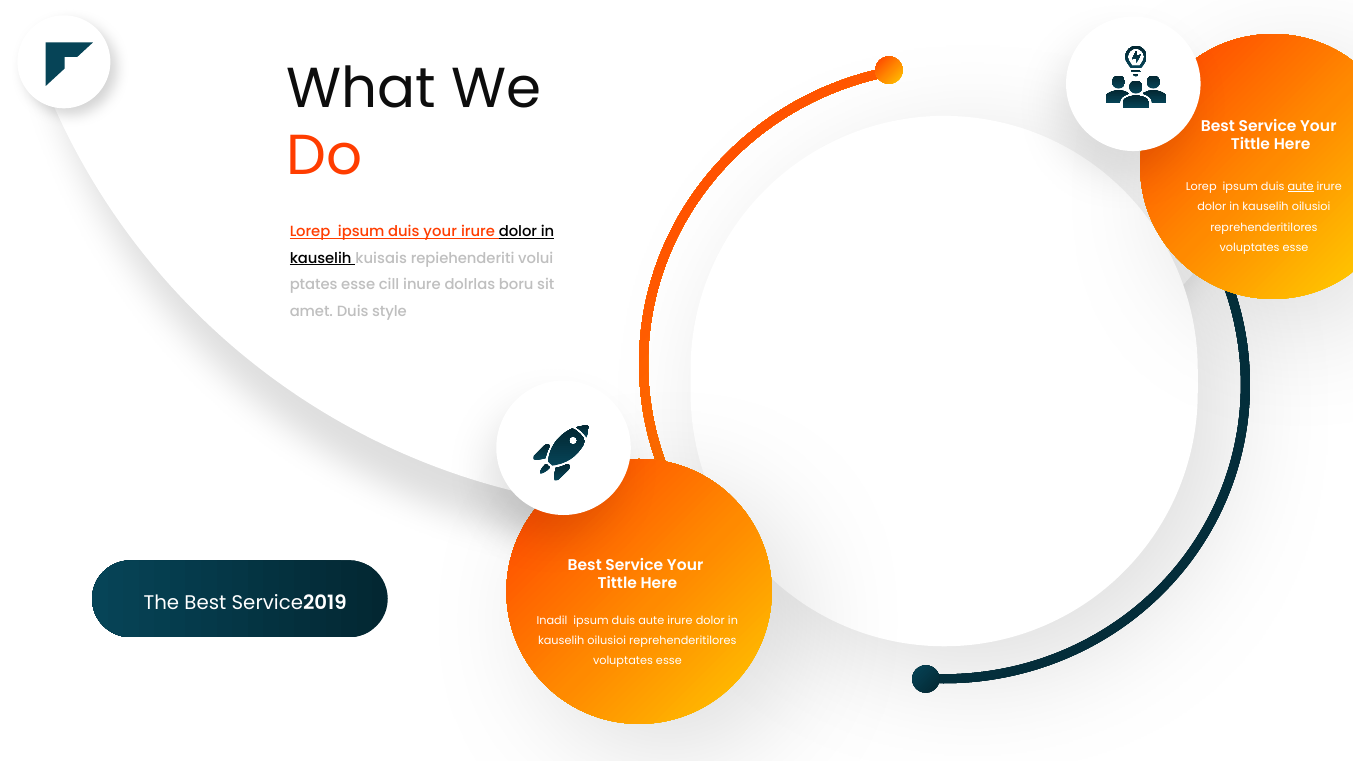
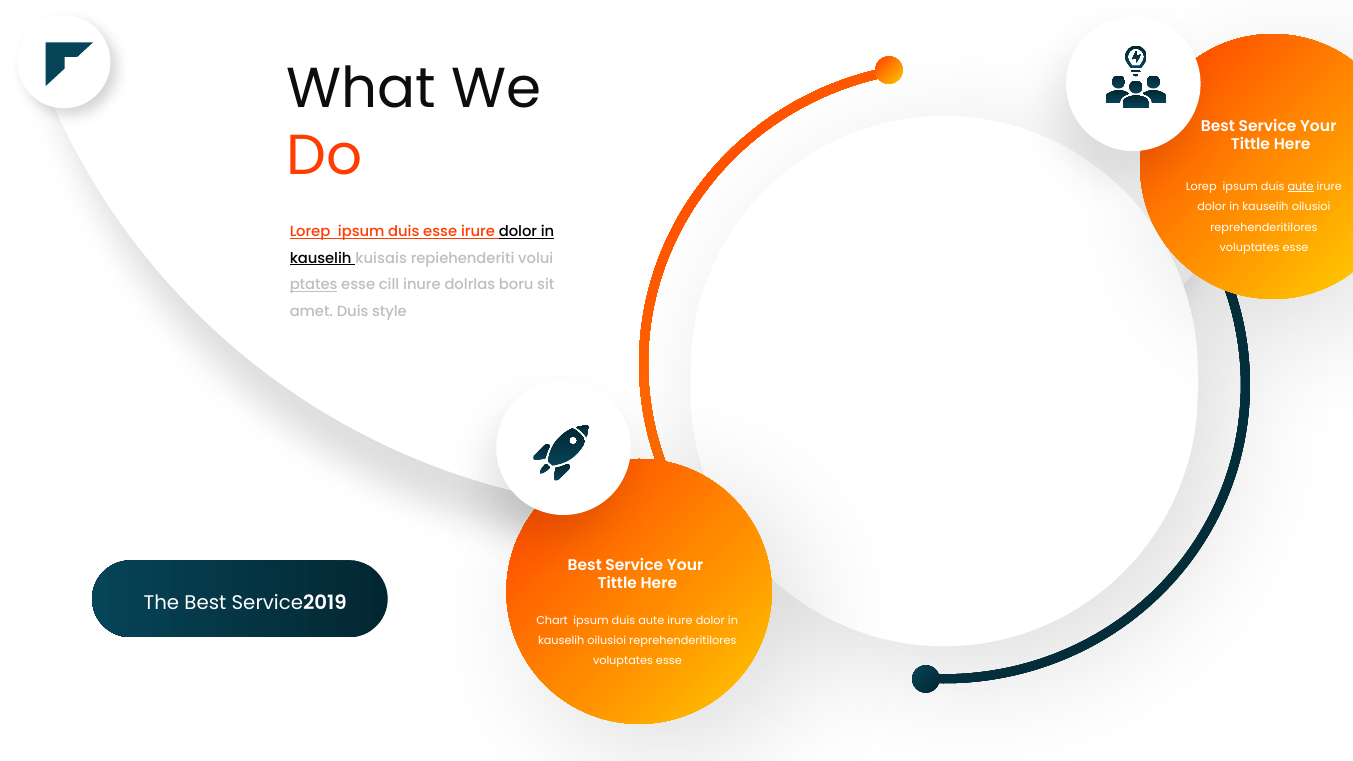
duis your: your -> esse
ptates underline: none -> present
Inadil: Inadil -> Chart
